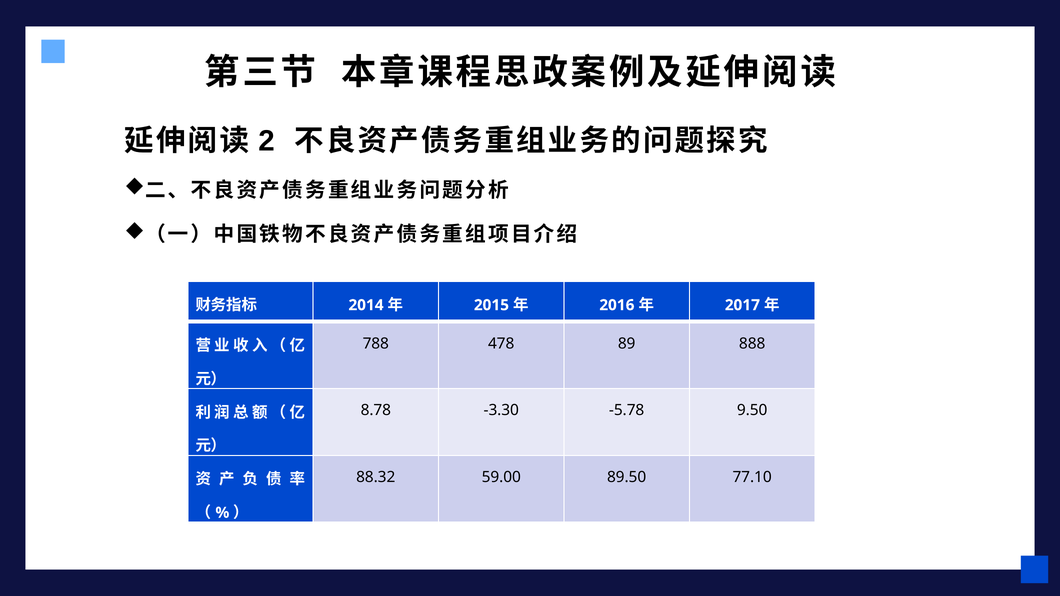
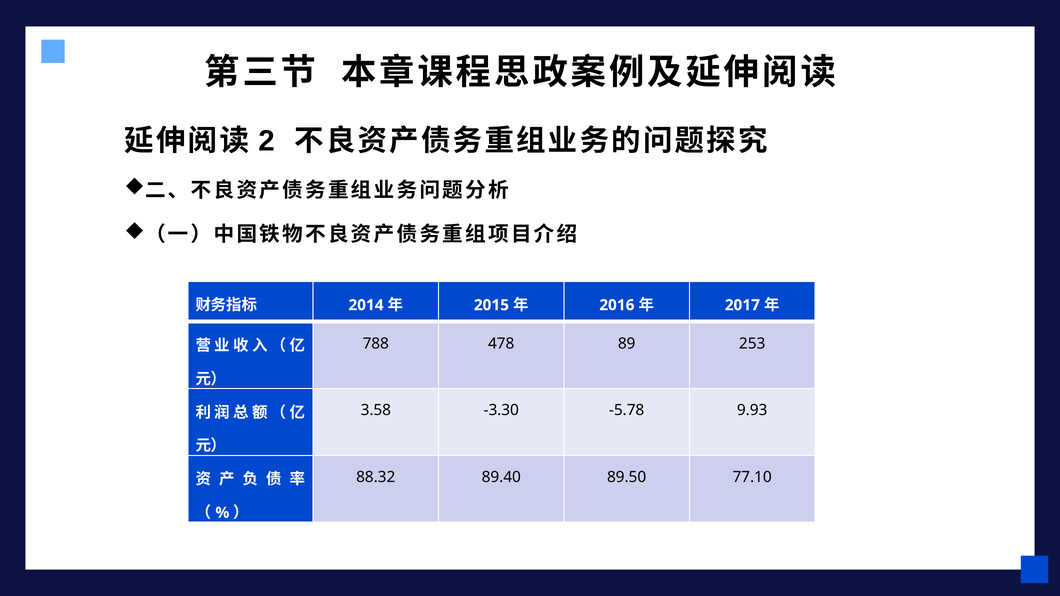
888: 888 -> 253
8.78: 8.78 -> 3.58
9.50: 9.50 -> 9.93
59.00: 59.00 -> 89.40
